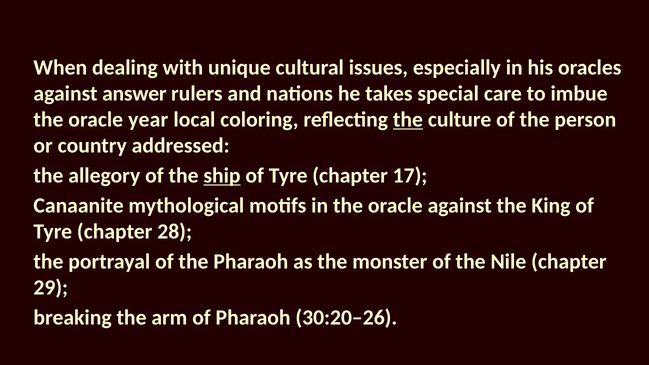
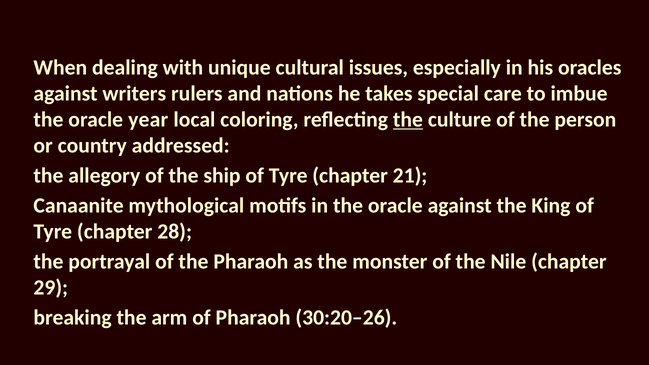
answer: answer -> writers
ship underline: present -> none
17: 17 -> 21
